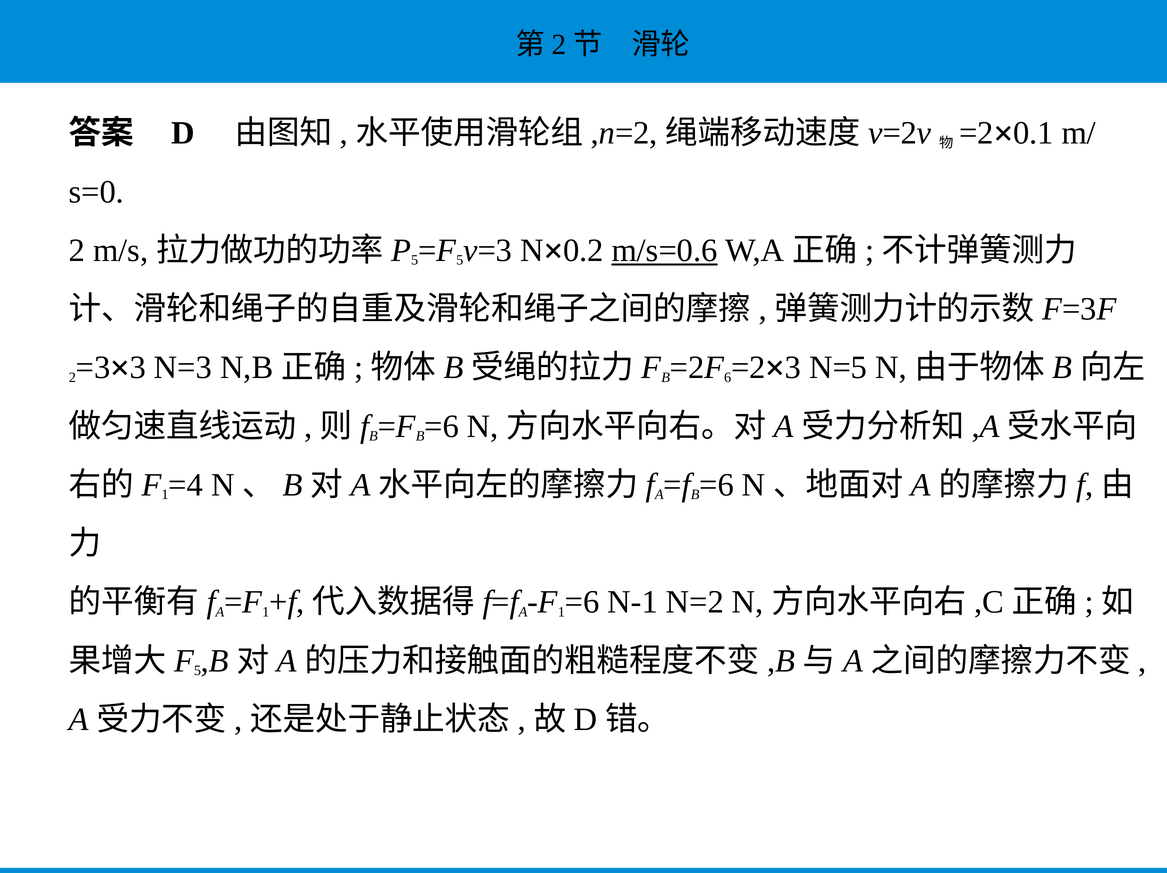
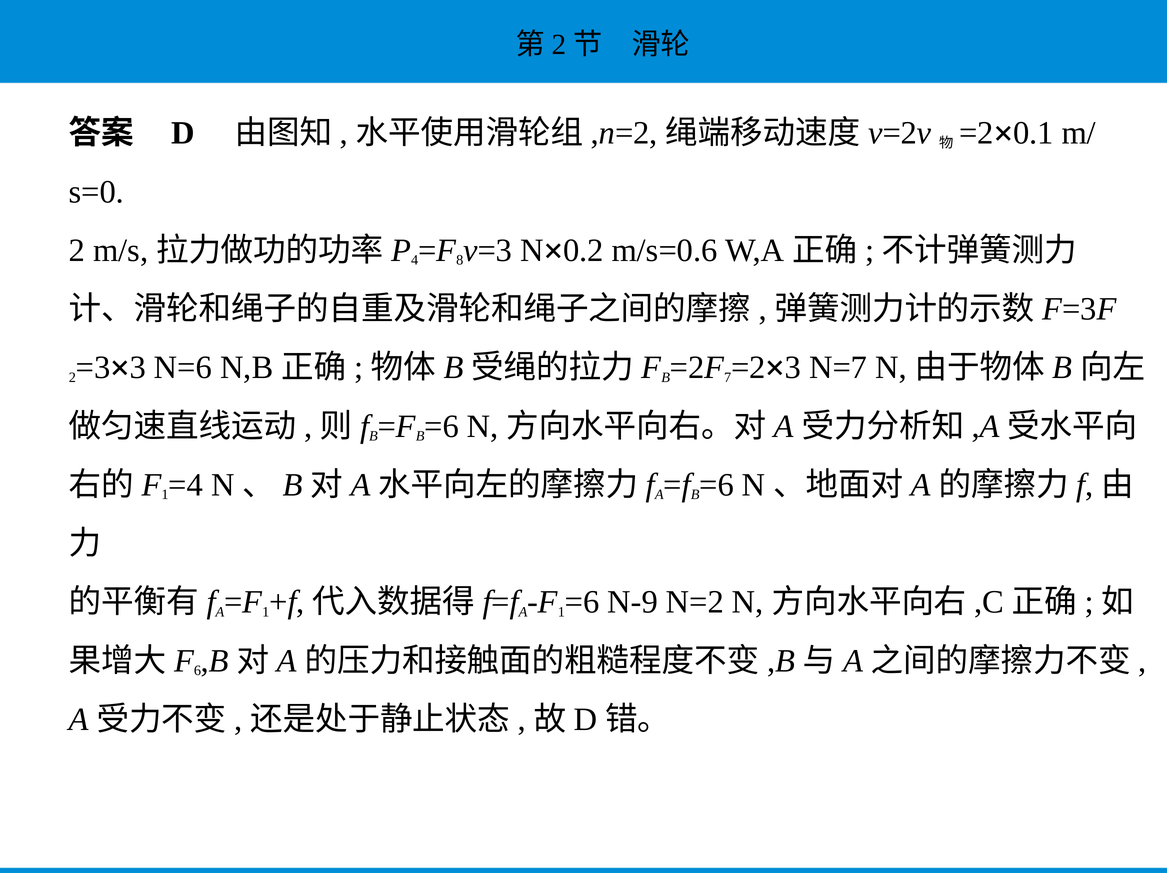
5 at (415, 260): 5 -> 4
5 at (460, 260): 5 -> 8
m/s=0.6 underline: present -> none
N=3: N=3 -> N=6
6: 6 -> 7
N=5: N=5 -> N=7
N-1: N-1 -> N-9
5 at (198, 671): 5 -> 6
